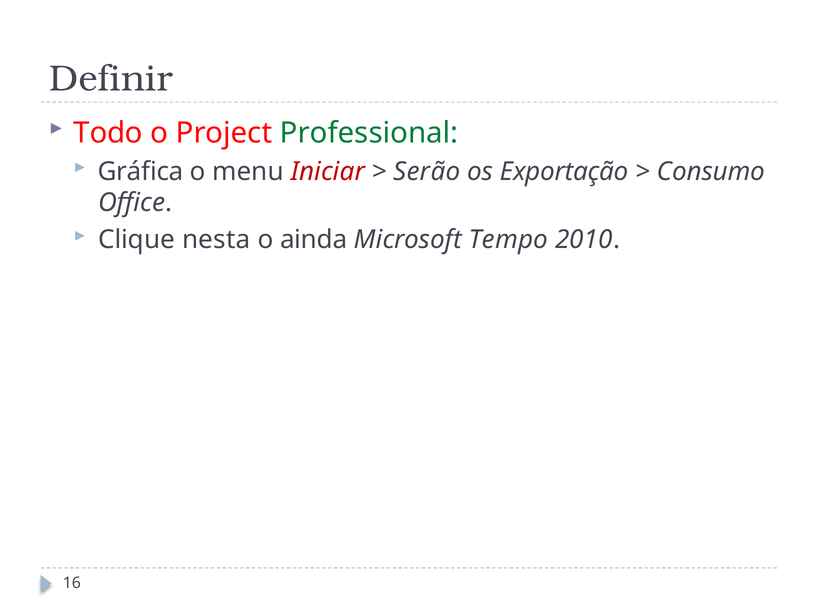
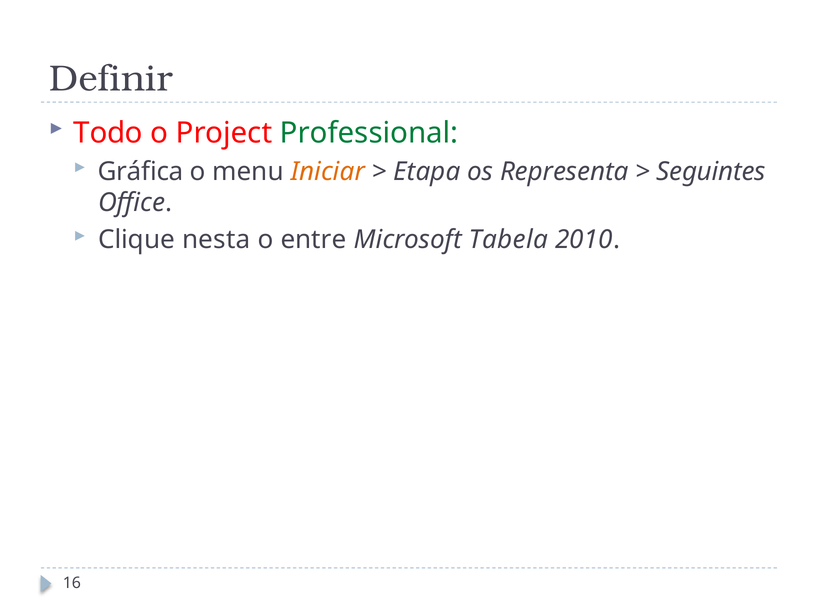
Iniciar colour: red -> orange
Serão: Serão -> Etapa
Exportação: Exportação -> Representa
Consumo: Consumo -> Seguintes
ainda: ainda -> entre
Tempo: Tempo -> Tabela
